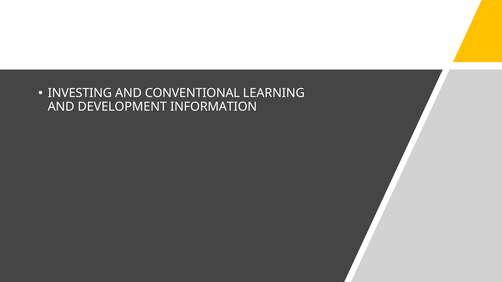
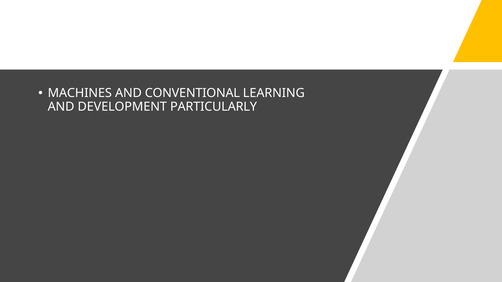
INVESTING: INVESTING -> MACHINES
INFORMATION: INFORMATION -> PARTICULARLY
